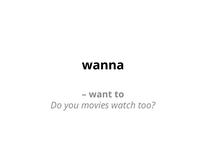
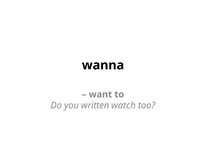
movies: movies -> written
